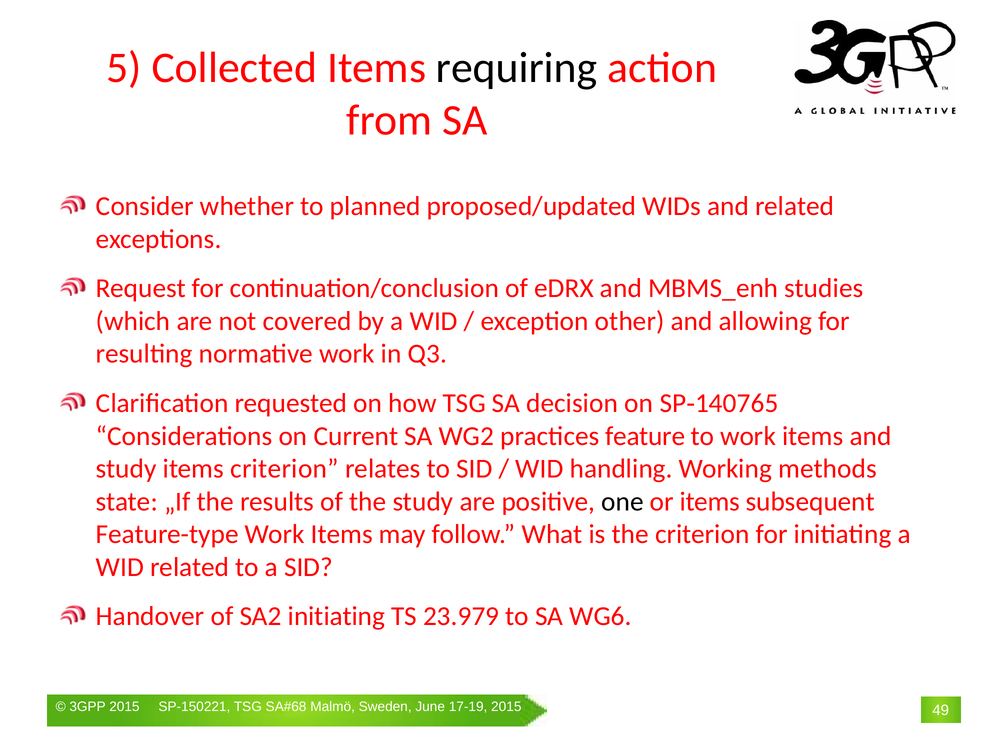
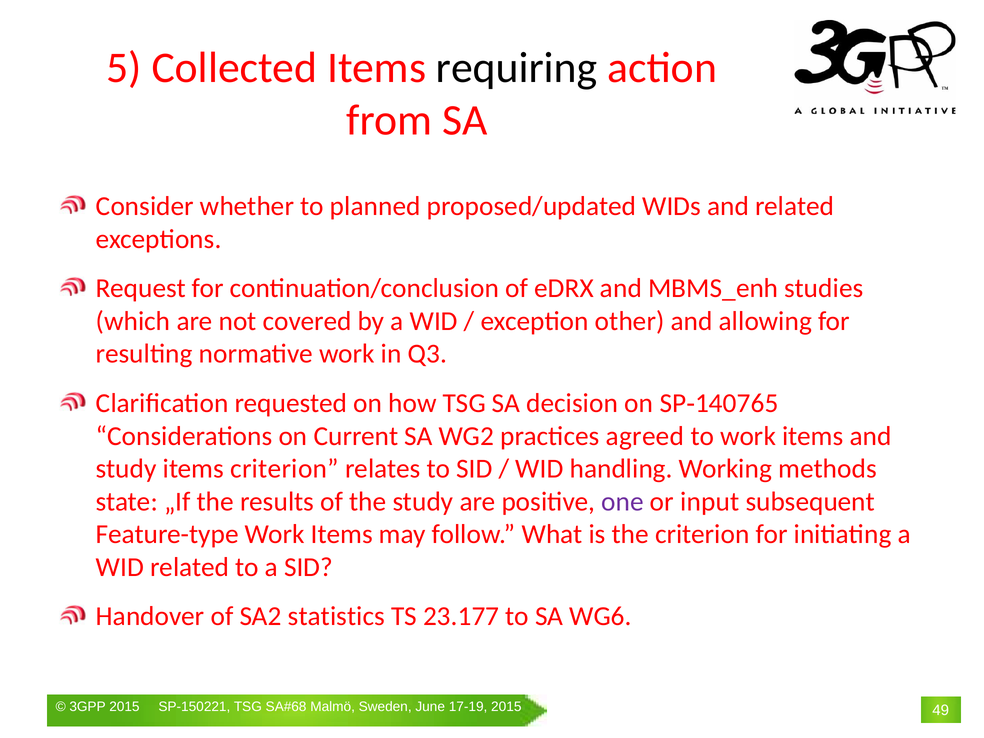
feature: feature -> agreed
one colour: black -> purple
or items: items -> input
SA2 initiating: initiating -> statistics
23.979: 23.979 -> 23.177
